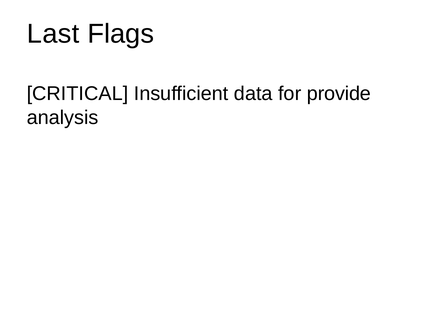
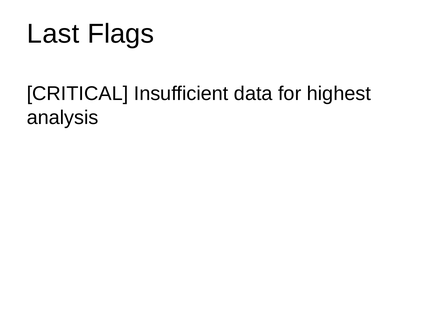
provide: provide -> highest
